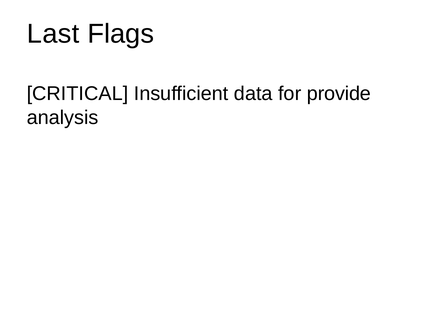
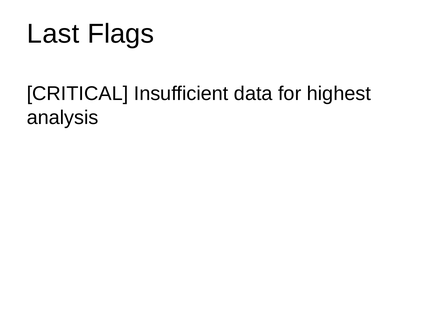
provide: provide -> highest
